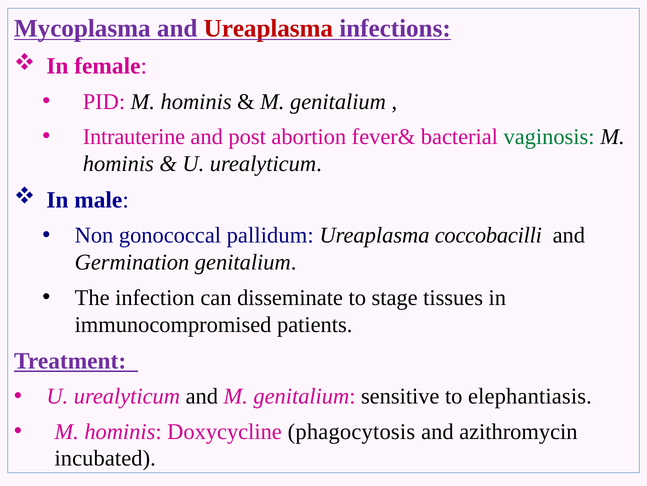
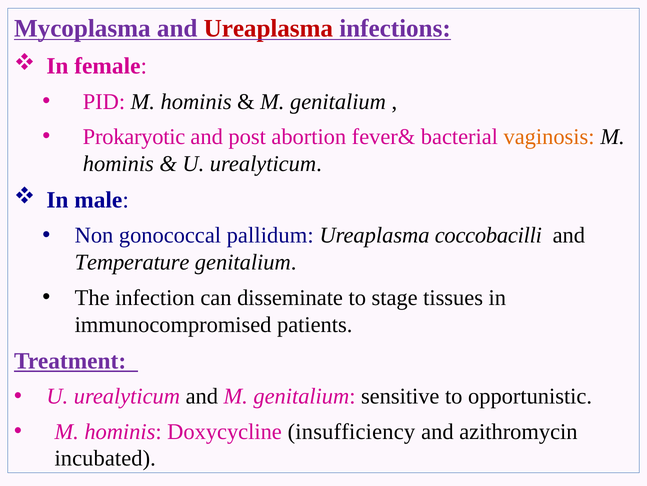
Intrauterine: Intrauterine -> Prokaryotic
vaginosis colour: green -> orange
Germination: Germination -> Temperature
elephantiasis: elephantiasis -> opportunistic
phagocytosis: phagocytosis -> insufficiency
